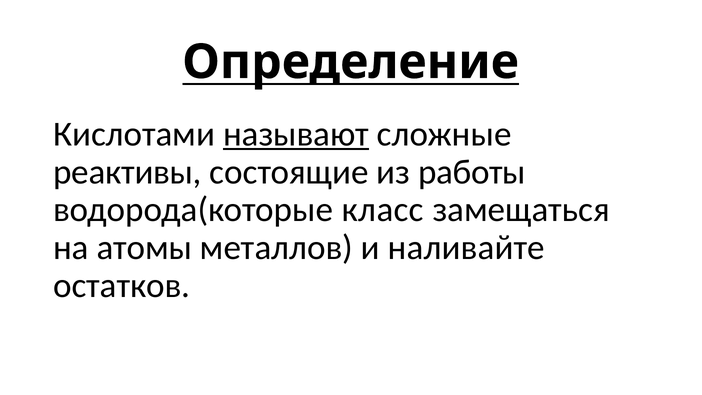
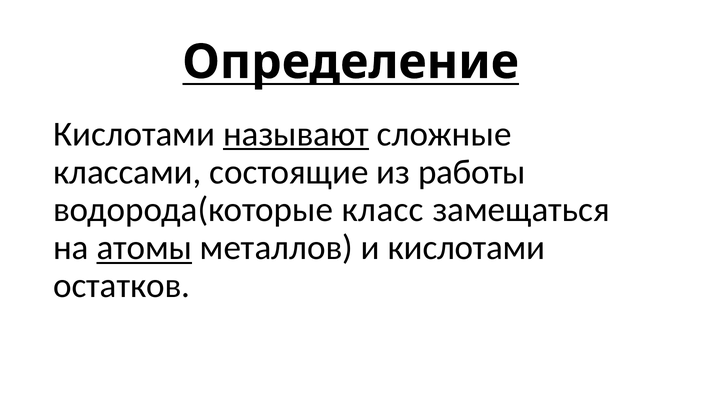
реактивы: реактивы -> классами
атомы underline: none -> present
и наливайте: наливайте -> кислотами
